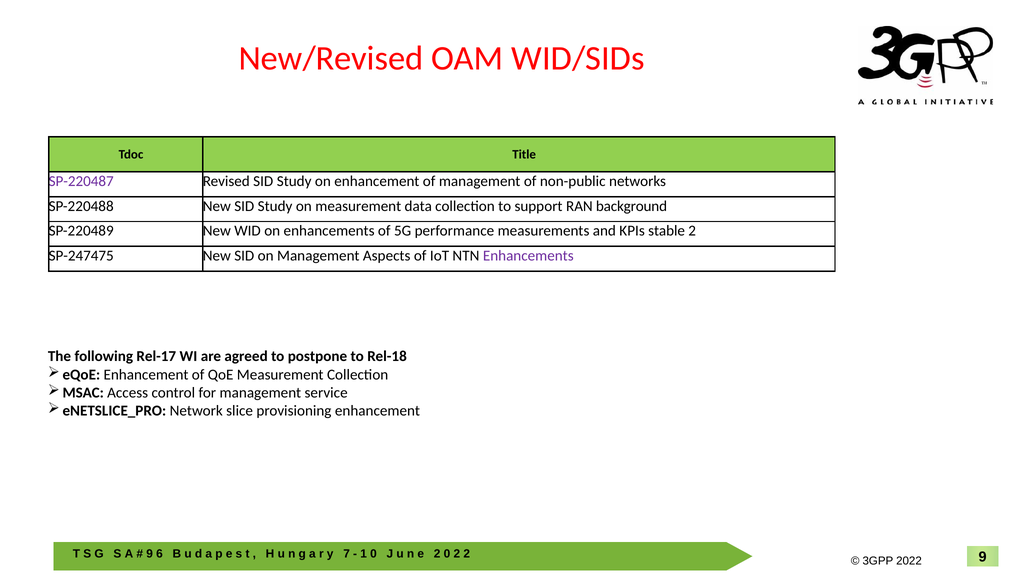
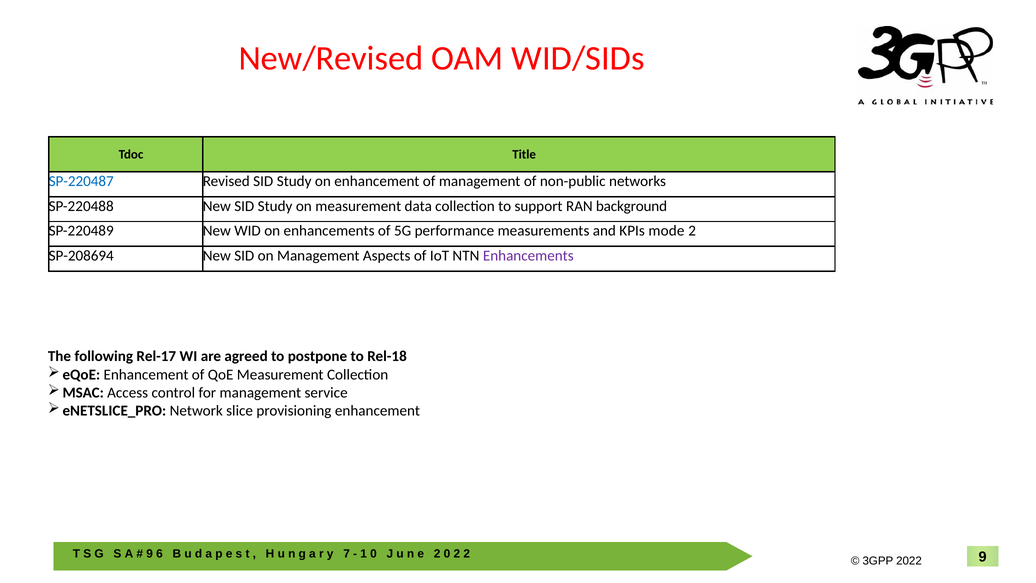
SP-220487 colour: purple -> blue
stable: stable -> mode
SP-247475: SP-247475 -> SP-208694
